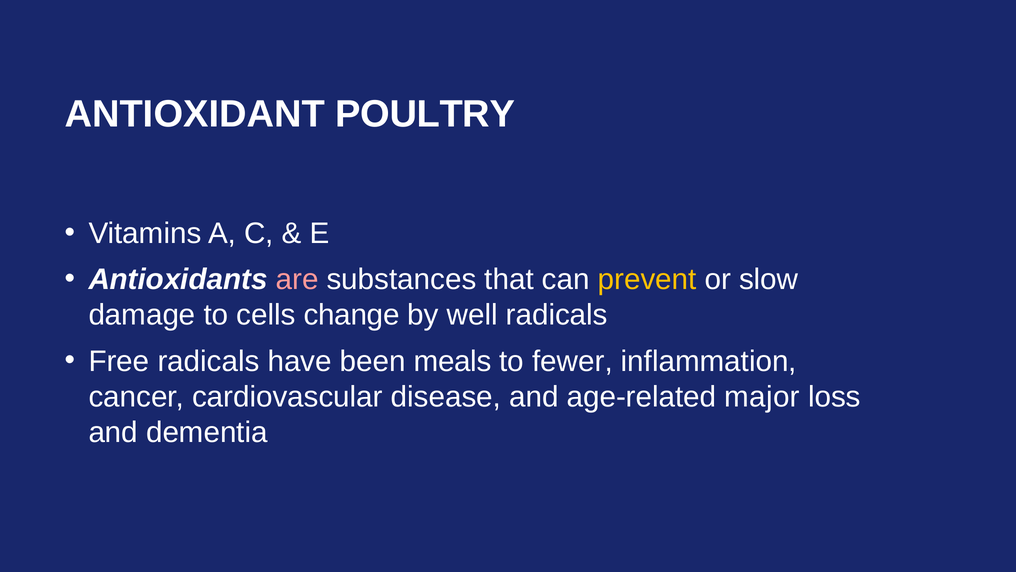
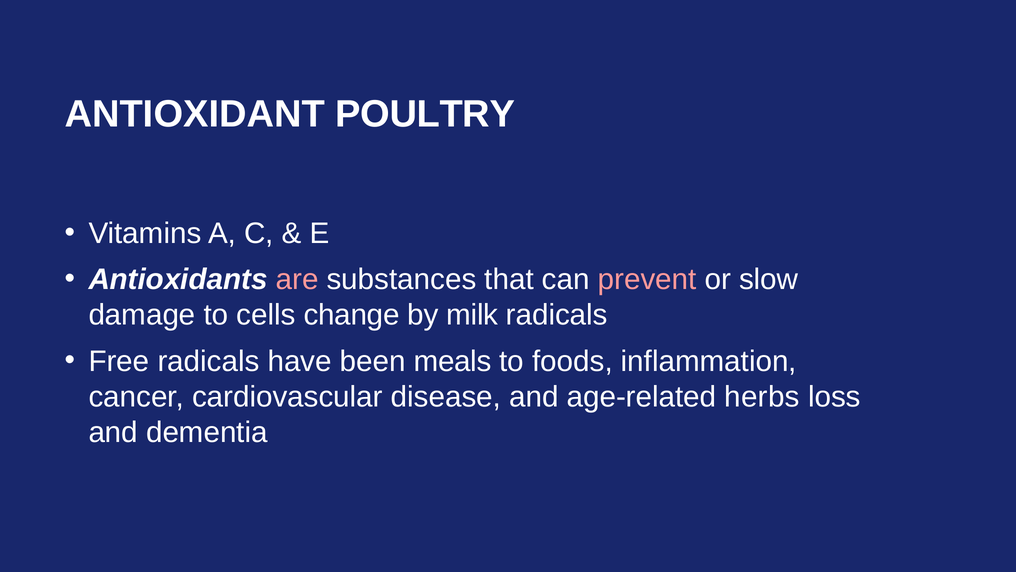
prevent colour: yellow -> pink
well: well -> milk
fewer: fewer -> foods
major: major -> herbs
